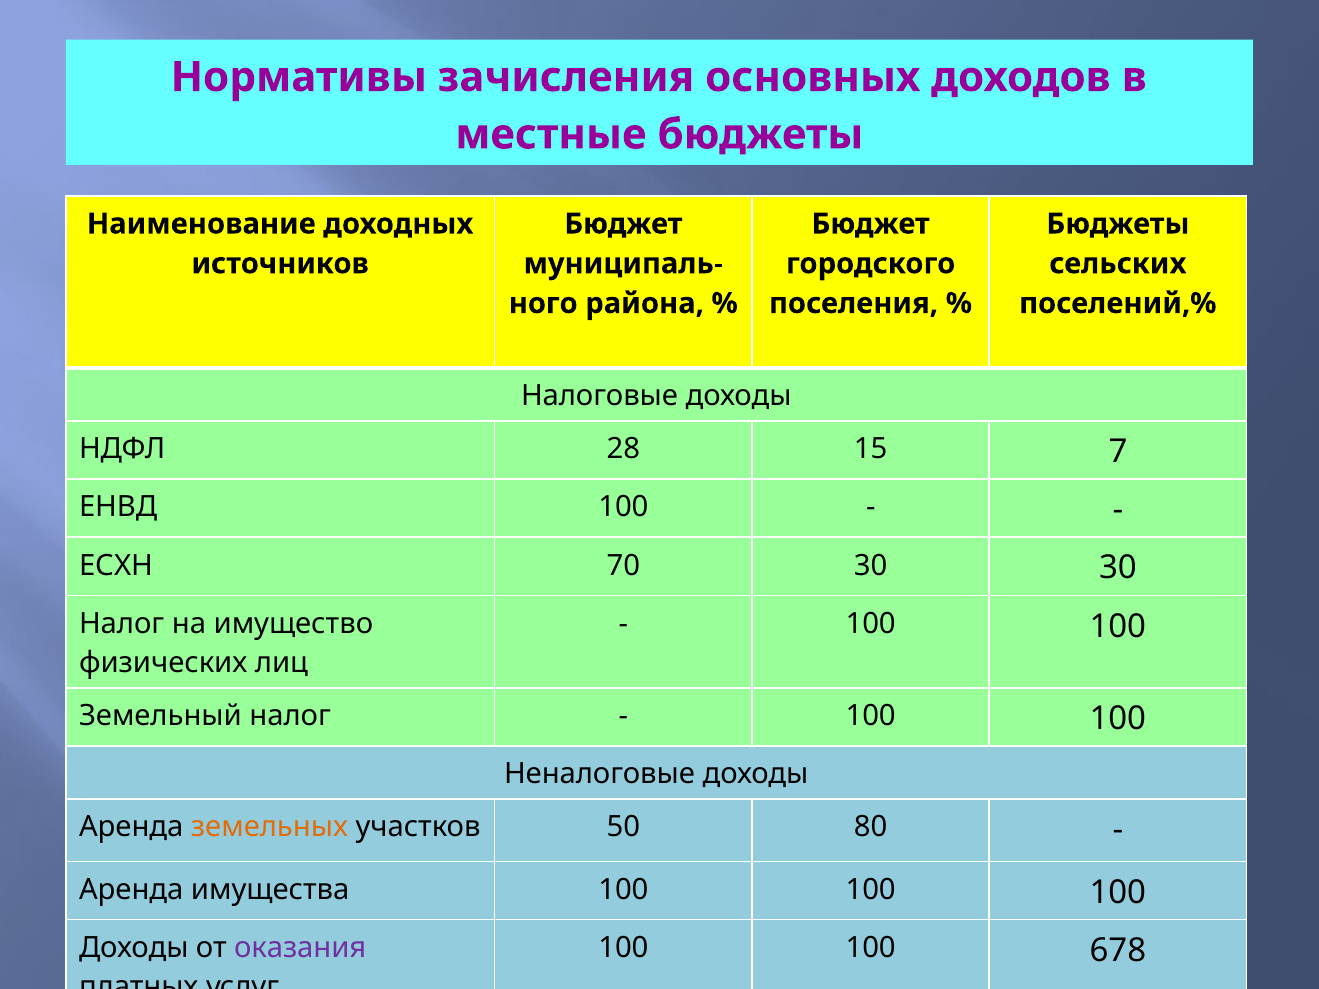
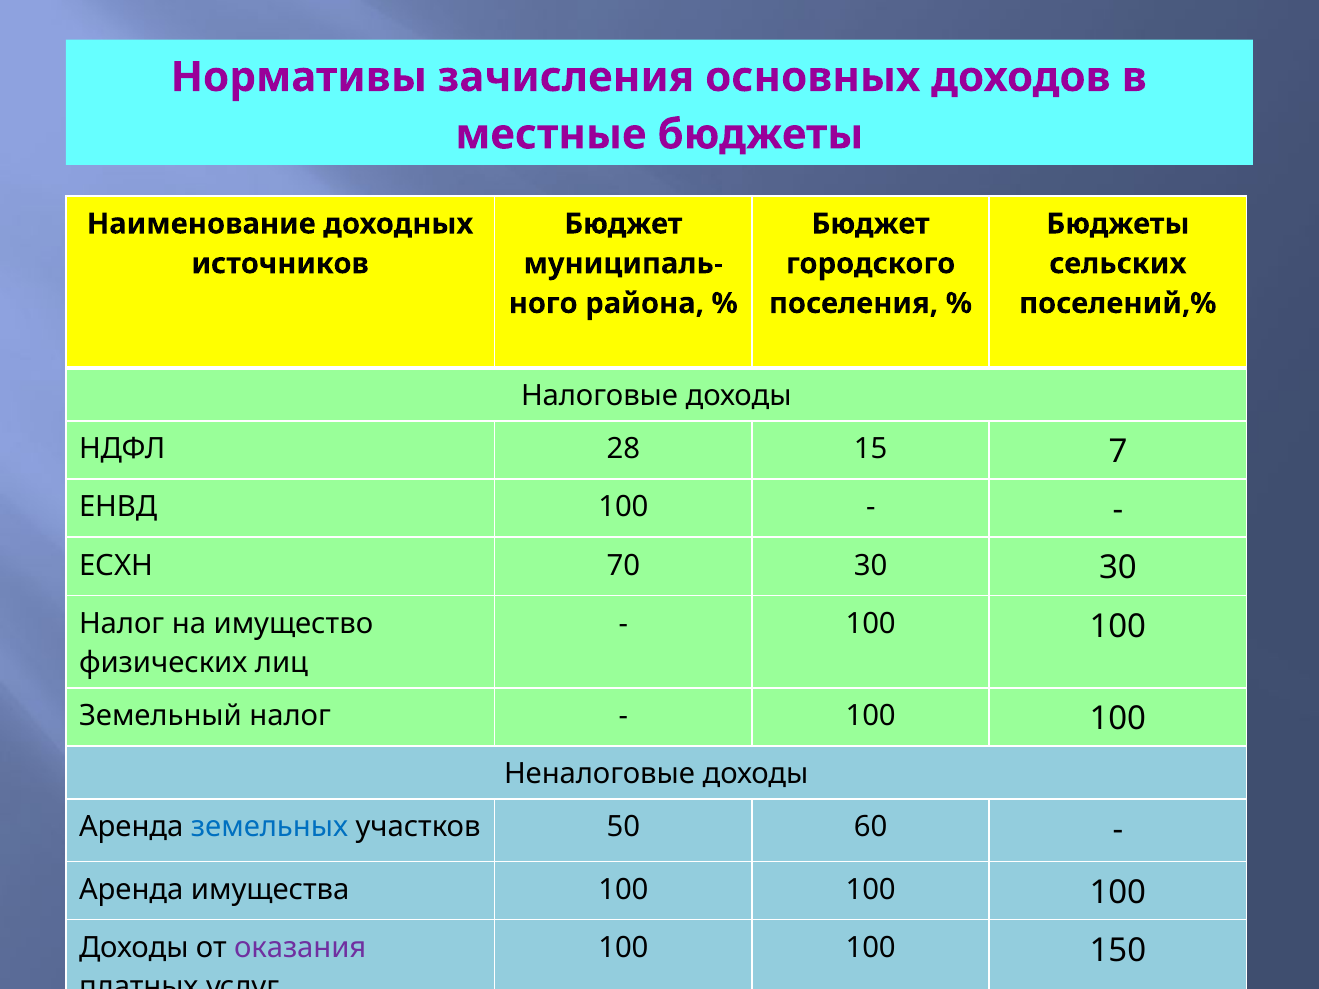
земельных colour: orange -> blue
80: 80 -> 60
678: 678 -> 150
